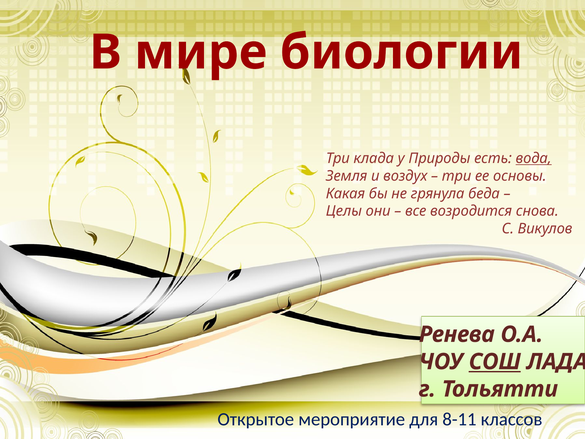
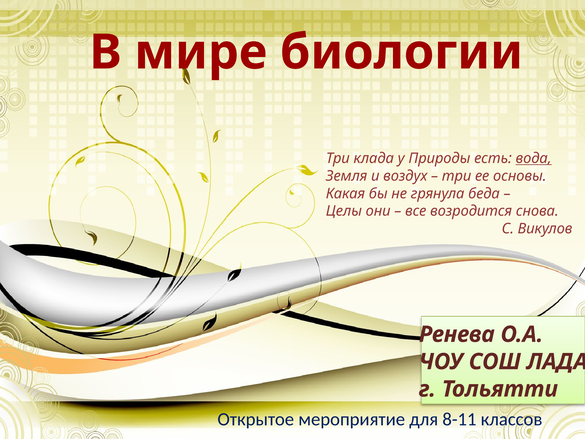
СОШ underline: present -> none
